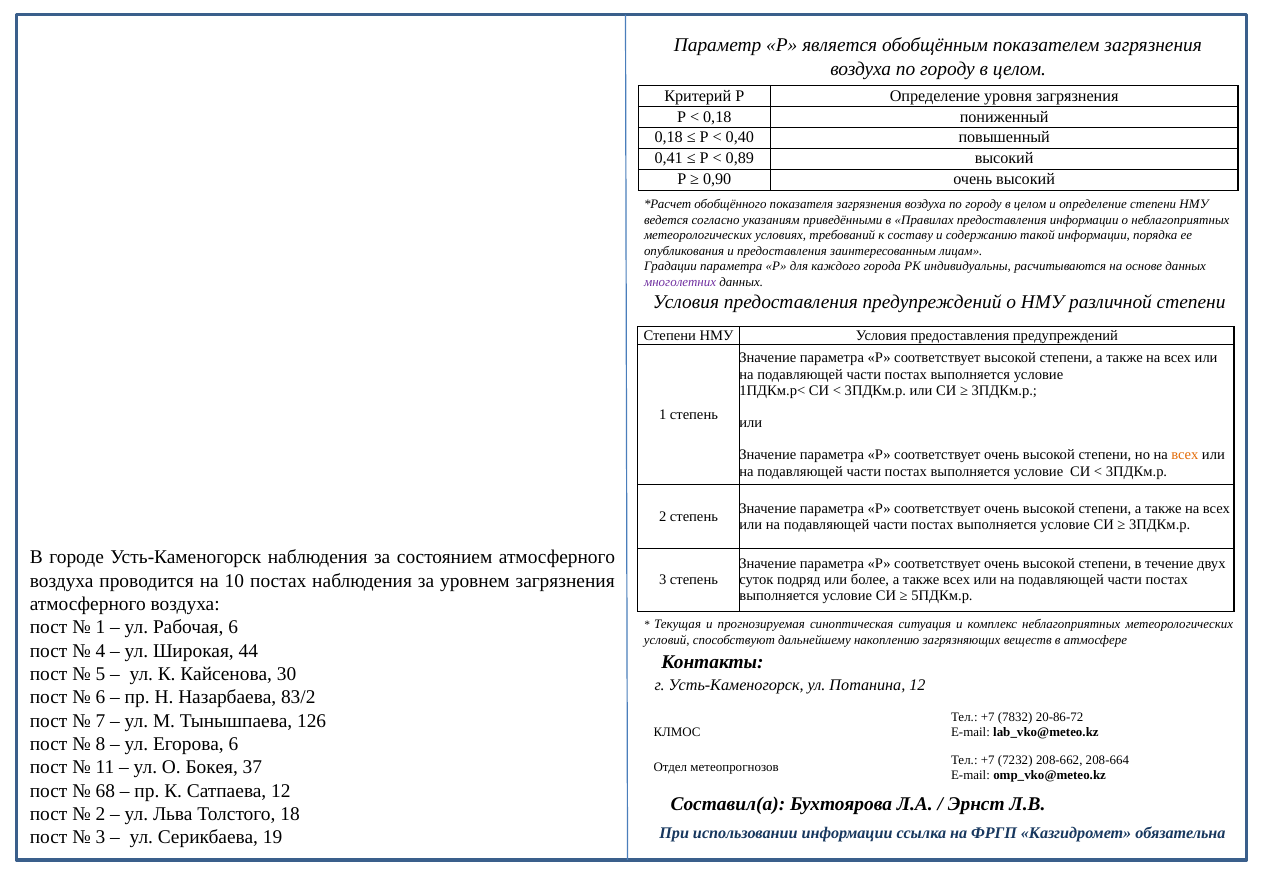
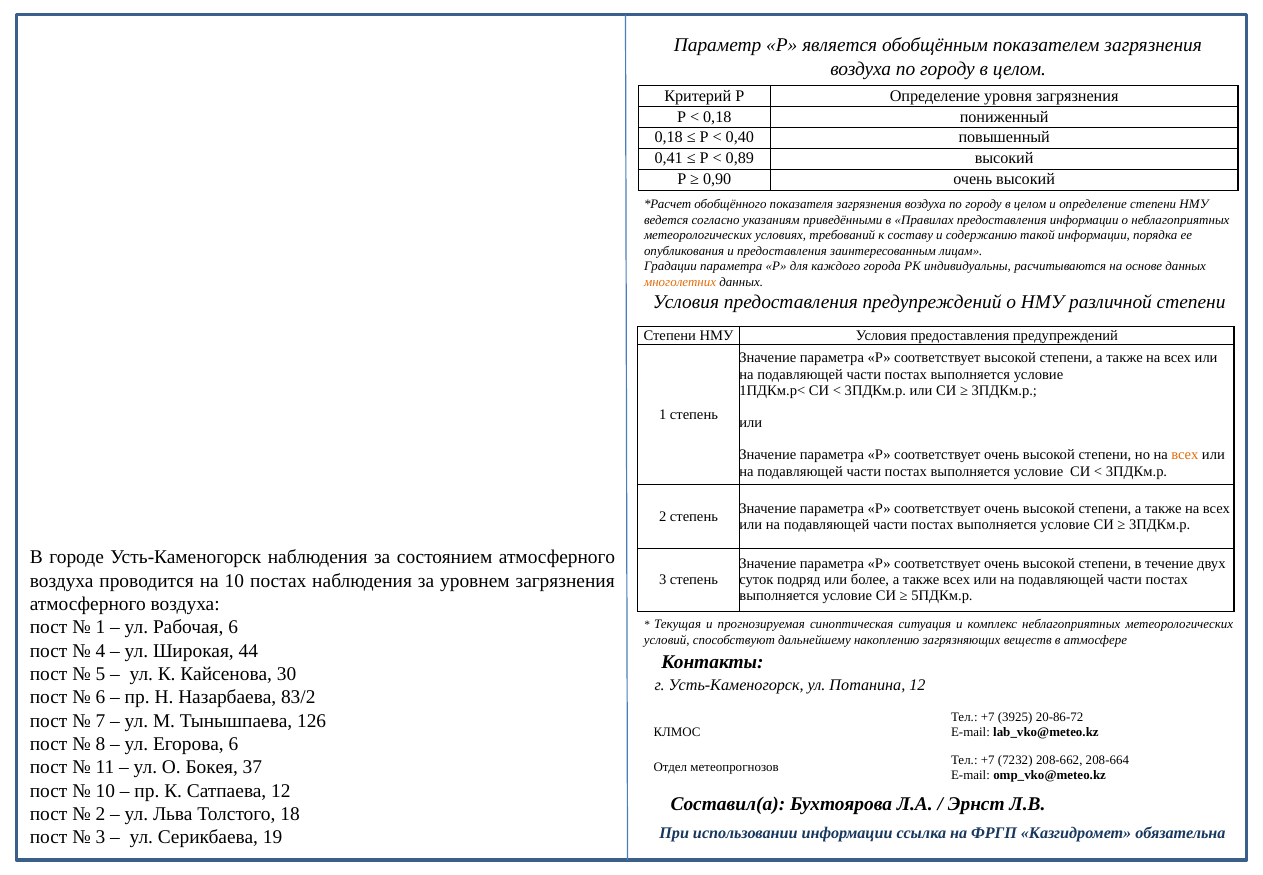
многолетних colour: purple -> orange
7832: 7832 -> 3925
68 at (105, 790): 68 -> 10
